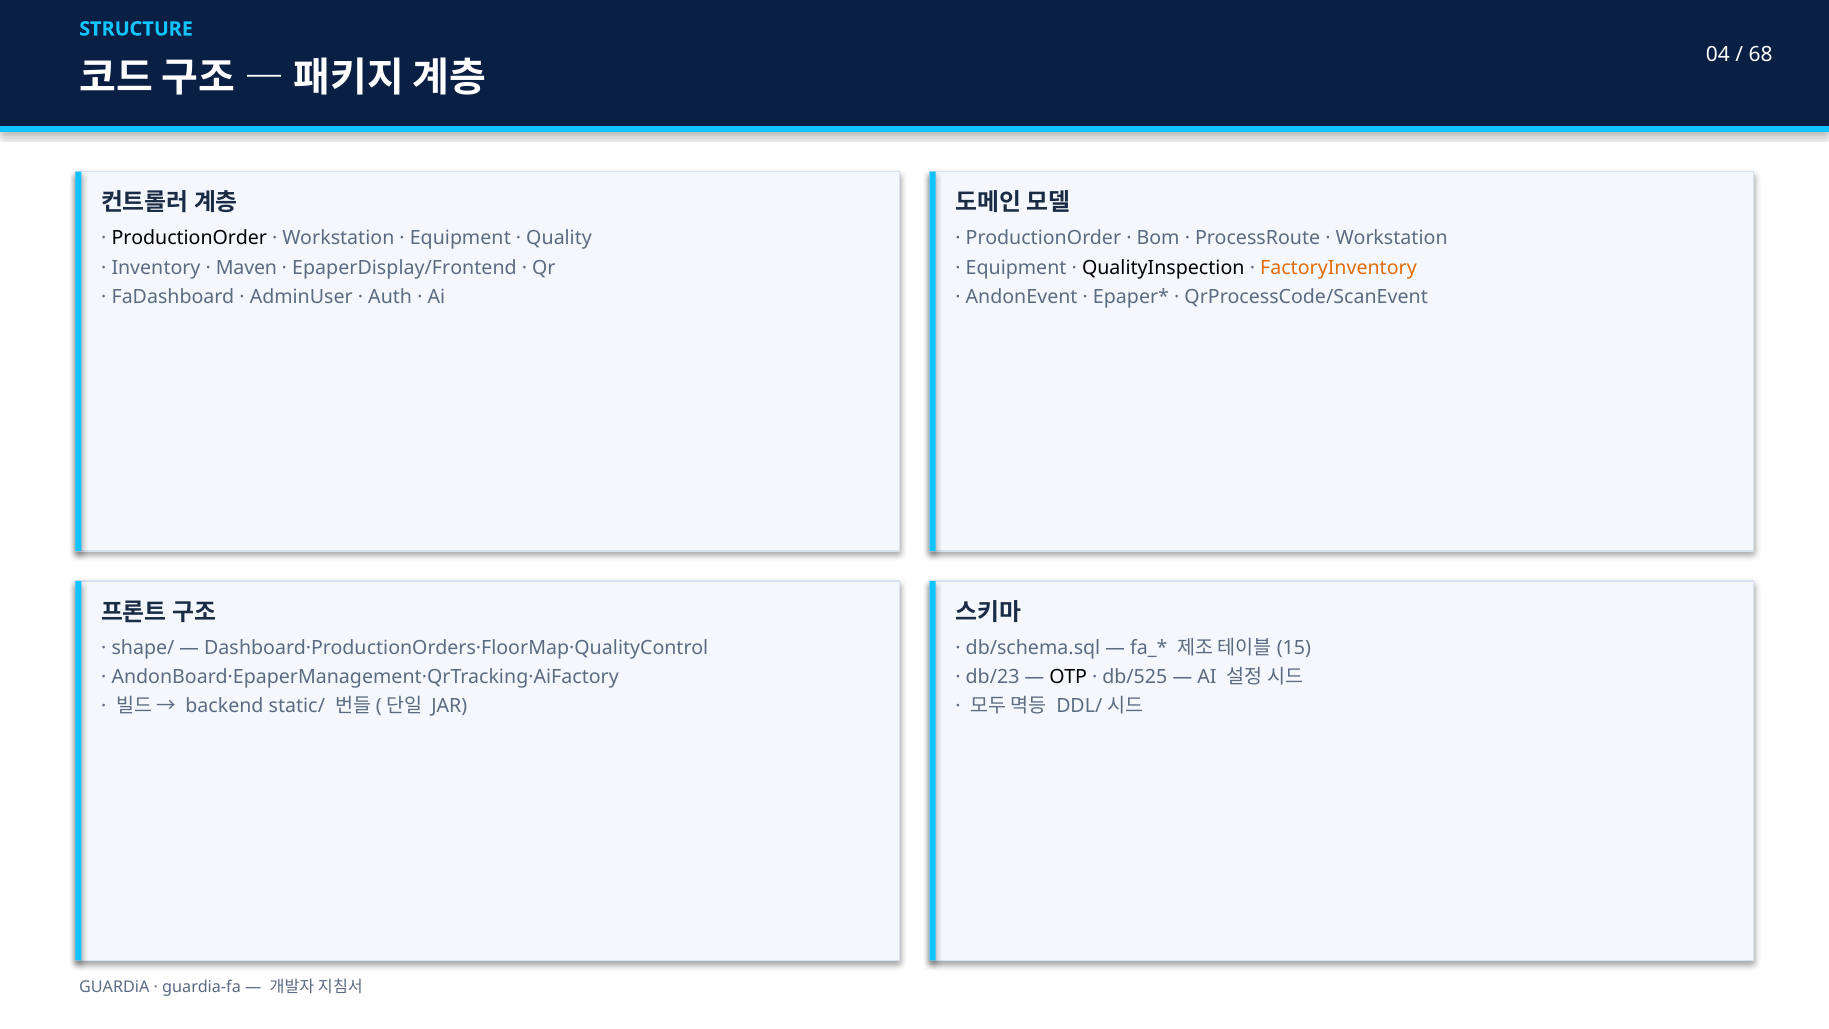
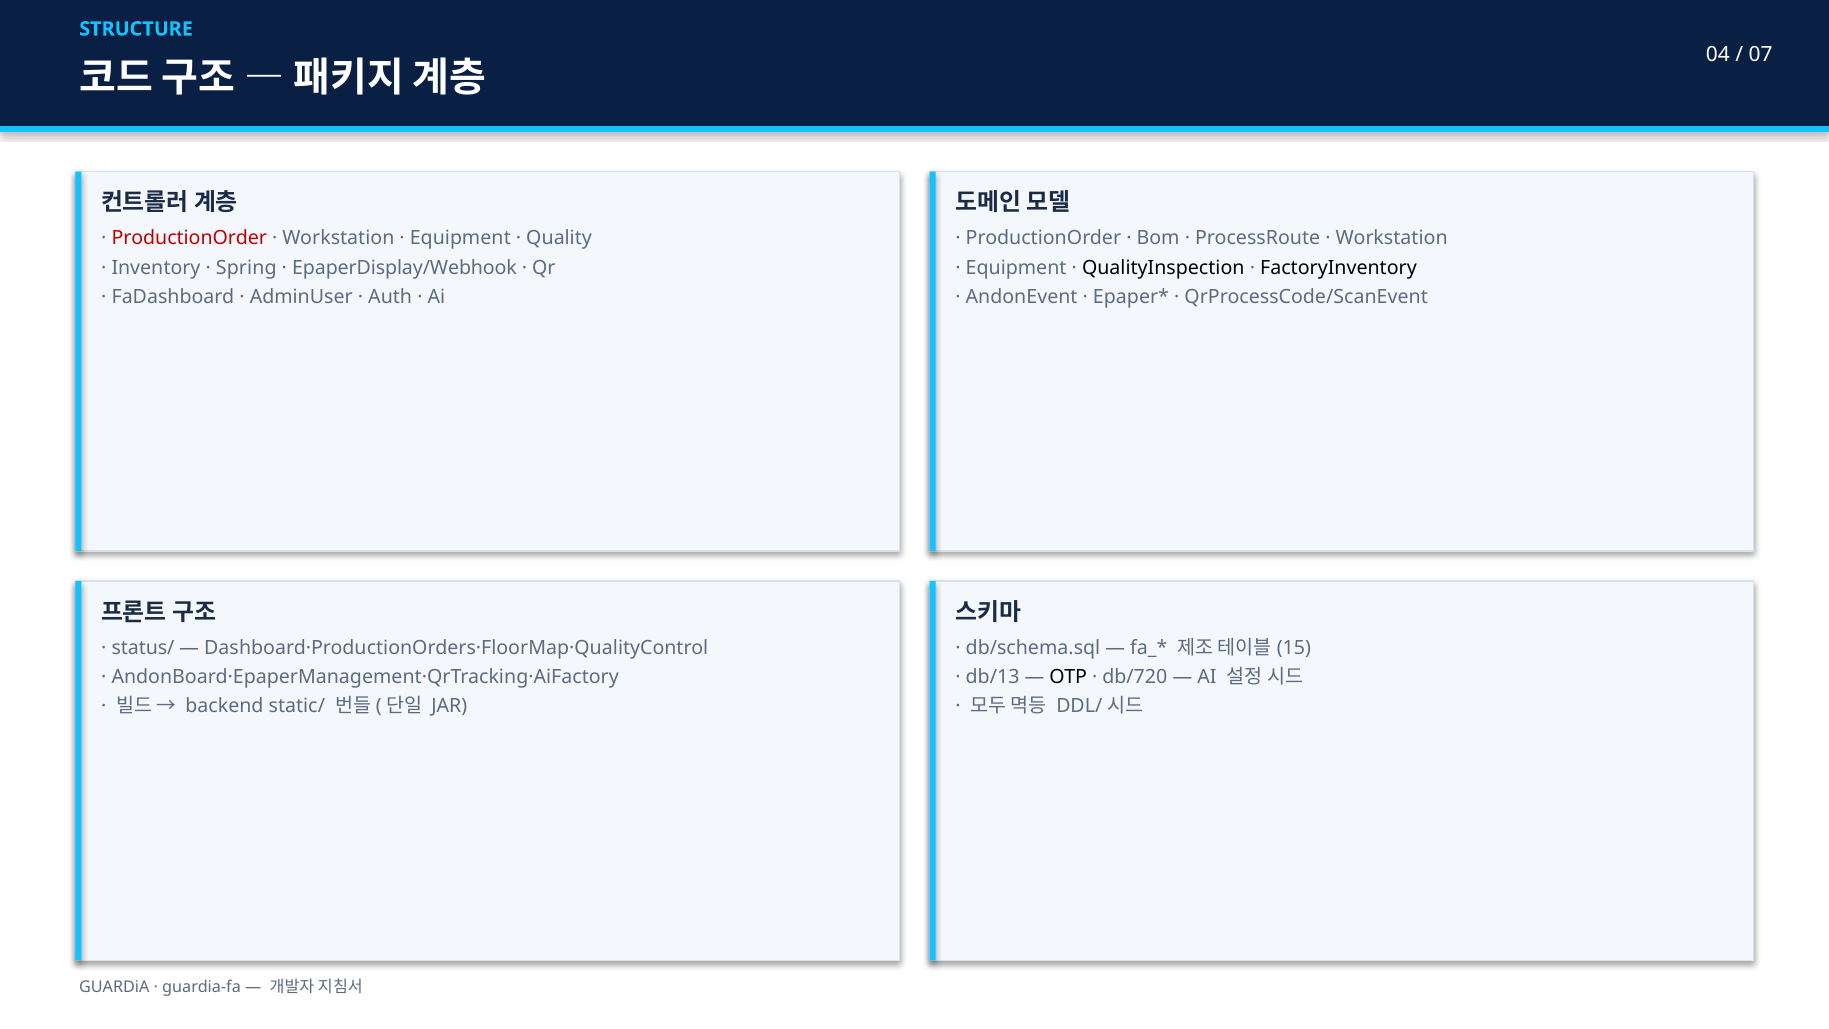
68: 68 -> 07
ProductionOrder at (189, 238) colour: black -> red
Maven: Maven -> Spring
EpaperDisplay/Frontend: EpaperDisplay/Frontend -> EpaperDisplay/Webhook
FactoryInventory colour: orange -> black
shape/: shape/ -> status/
db/23: db/23 -> db/13
db/525: db/525 -> db/720
